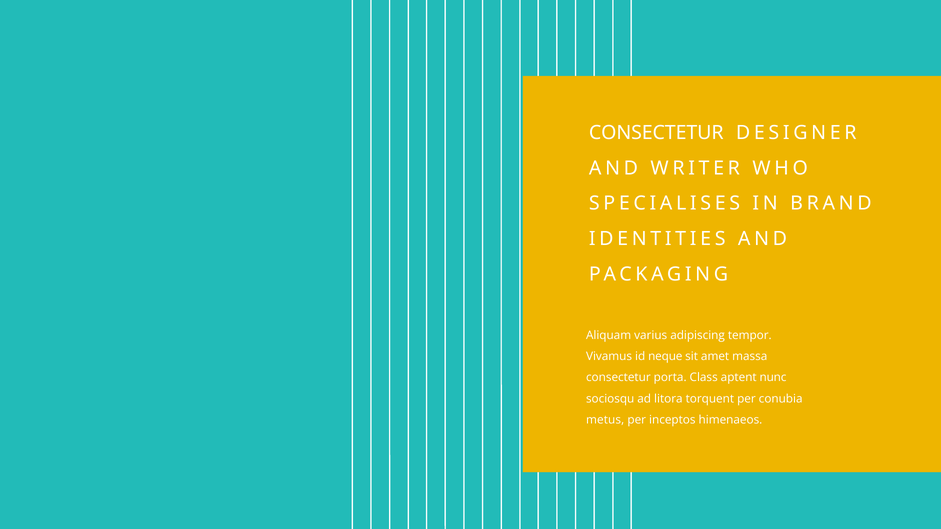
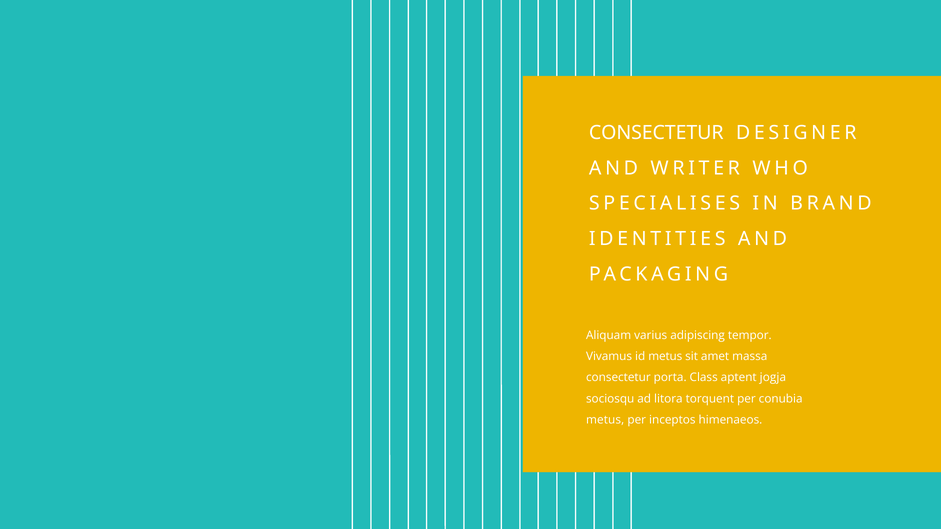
id neque: neque -> metus
nunc: nunc -> jogja
